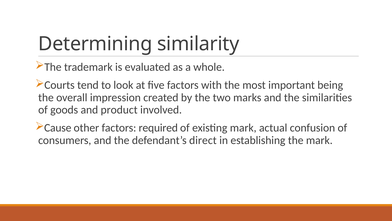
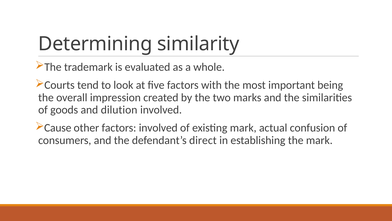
product: product -> dilution
factors required: required -> involved
